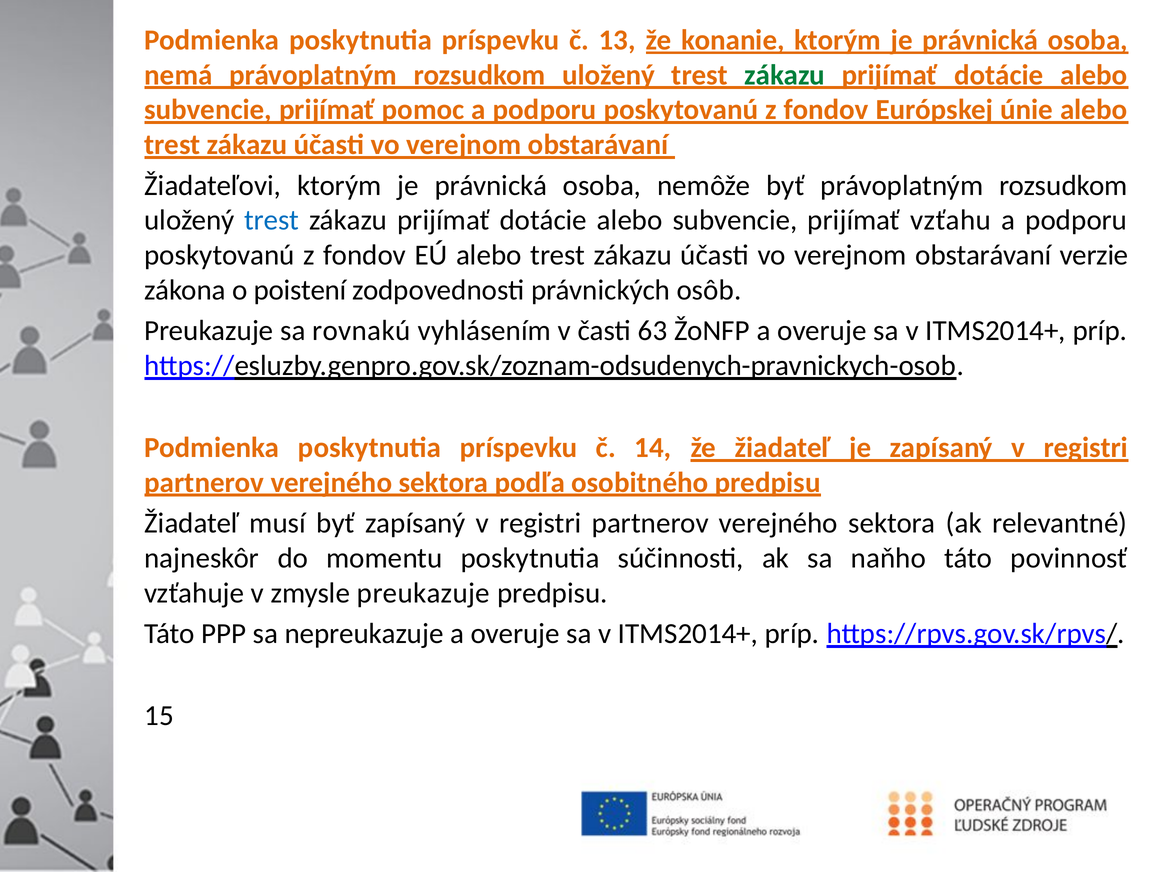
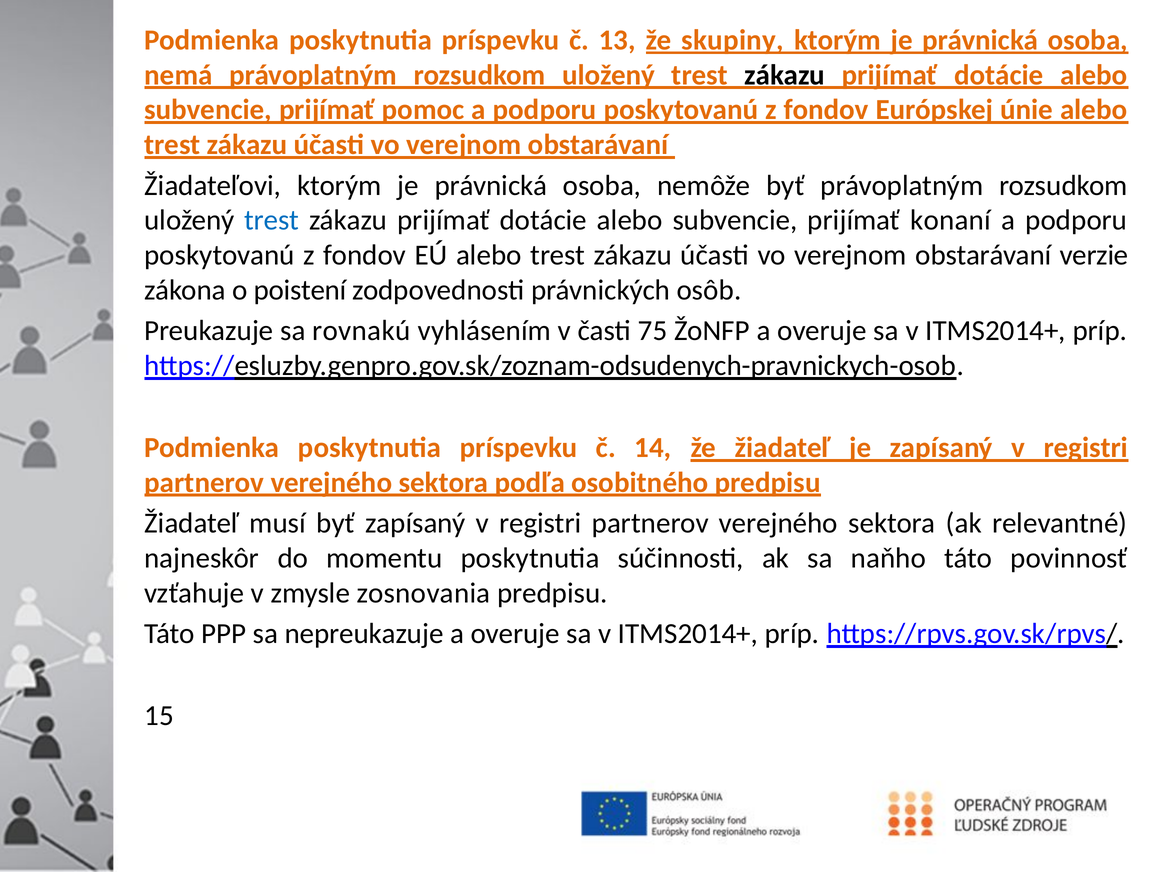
konanie: konanie -> skupiny
zákazu at (785, 75) colour: green -> black
vzťahu: vzťahu -> konaní
63: 63 -> 75
zmysle preukazuje: preukazuje -> zosnovania
